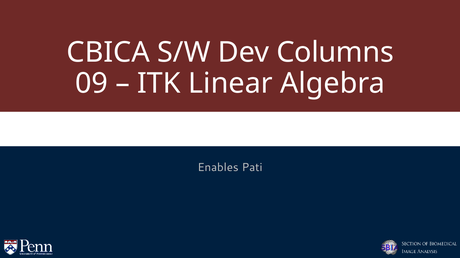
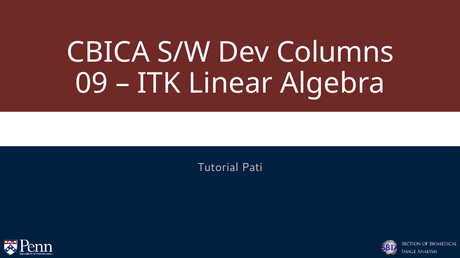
Enables: Enables -> Tutorial
